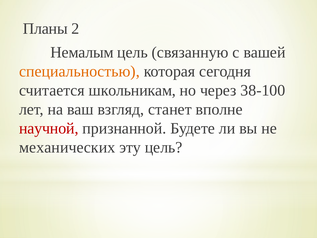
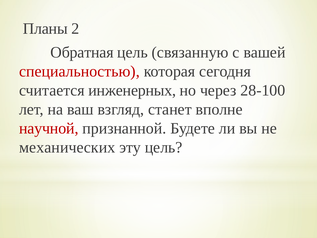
Немалым: Немалым -> Обратная
специальностью colour: orange -> red
школьникам: школьникам -> инженерных
38-100: 38-100 -> 28-100
